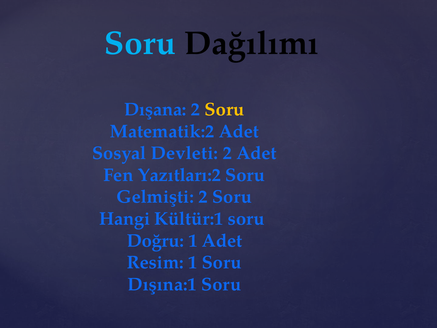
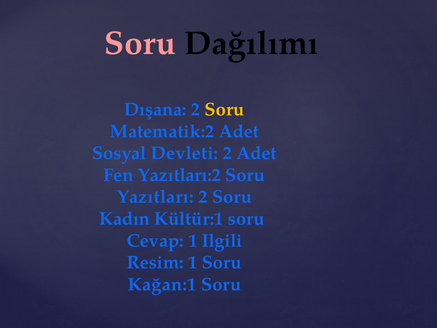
Soru at (140, 43) colour: light blue -> pink
Gelmişti: Gelmişti -> Yazıtları
Hangi: Hangi -> Kadın
Doğru: Doğru -> Cevap
1 Adet: Adet -> Ilgili
Dışına:1: Dışına:1 -> Kağan:1
